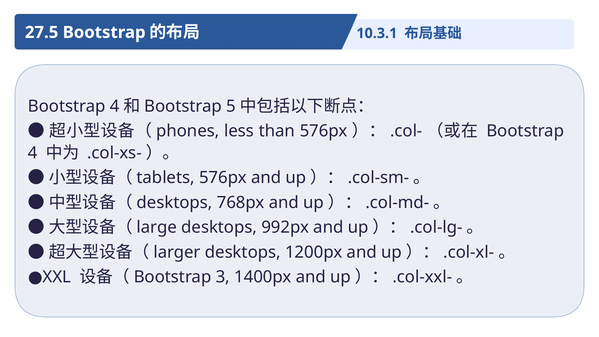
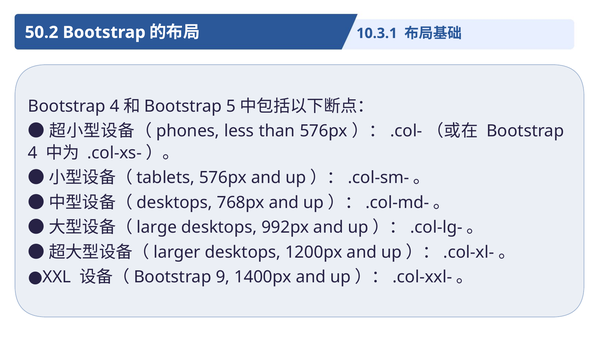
27.5: 27.5 -> 50.2
3: 3 -> 9
